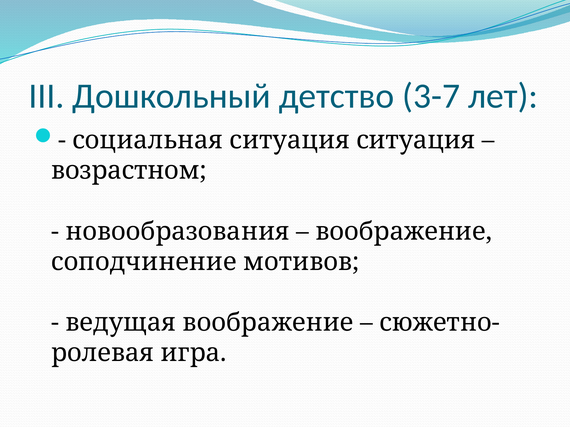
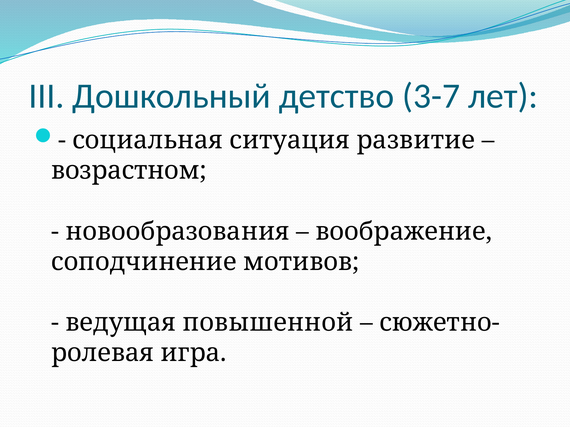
ситуация ситуация: ситуация -> развитие
ведущая воображение: воображение -> повышенной
